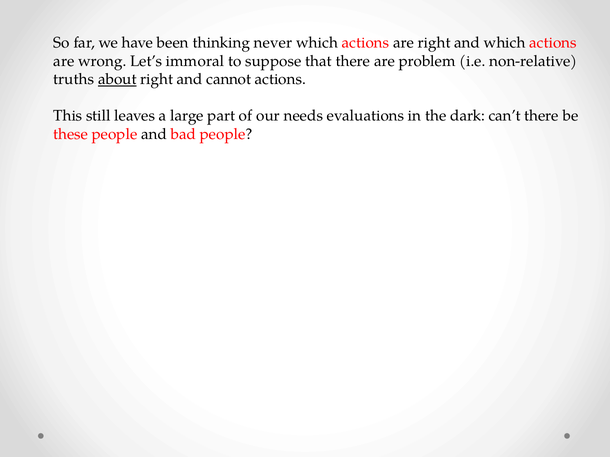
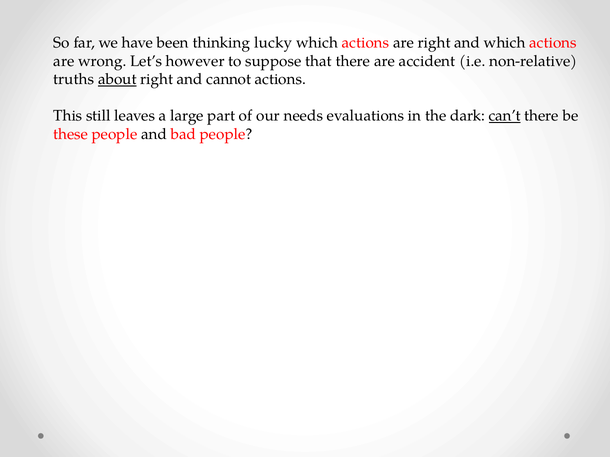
never: never -> lucky
immoral: immoral -> however
problem: problem -> accident
can’t underline: none -> present
